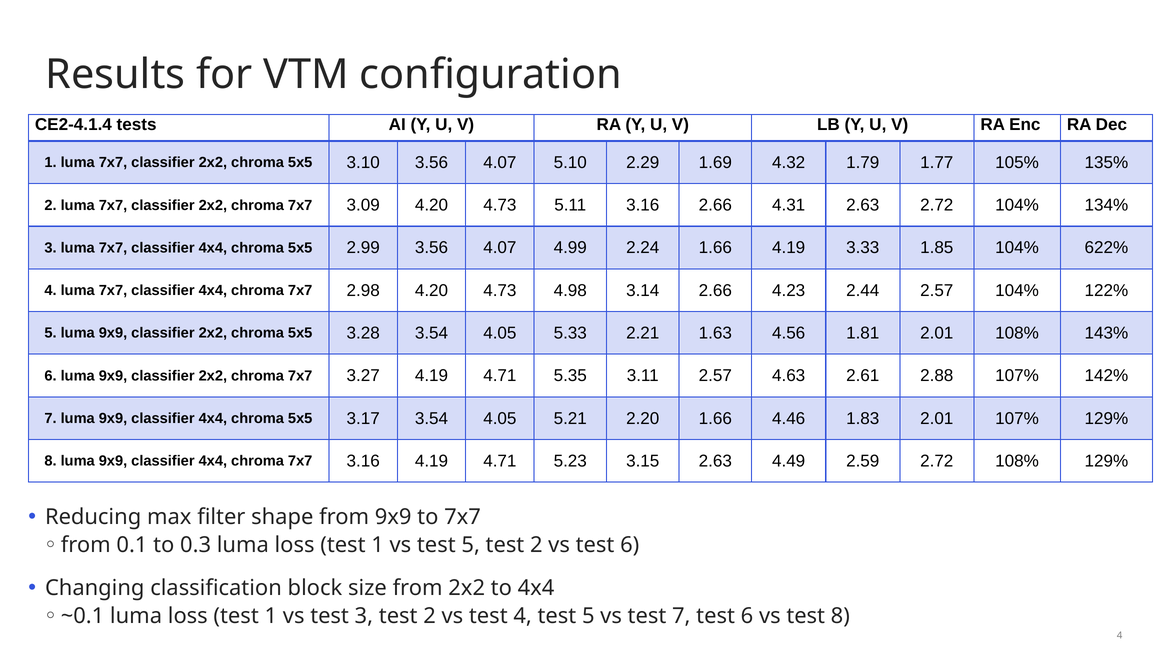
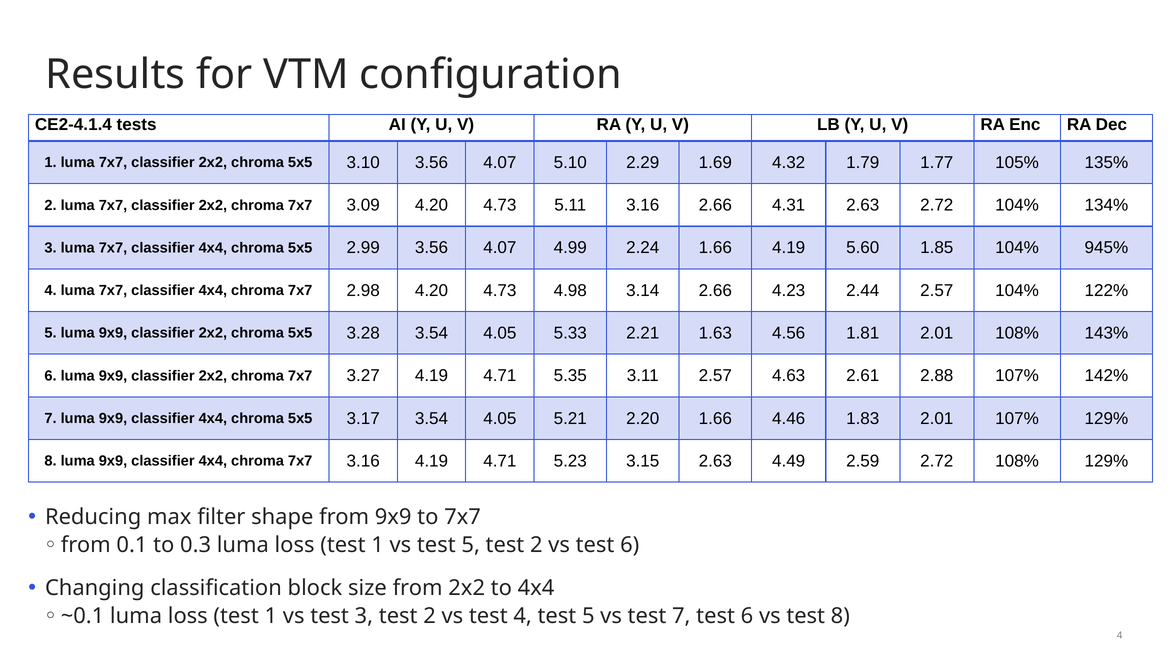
3.33: 3.33 -> 5.60
622%: 622% -> 945%
